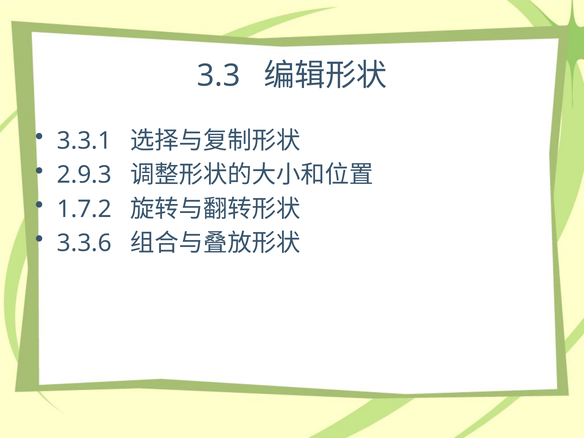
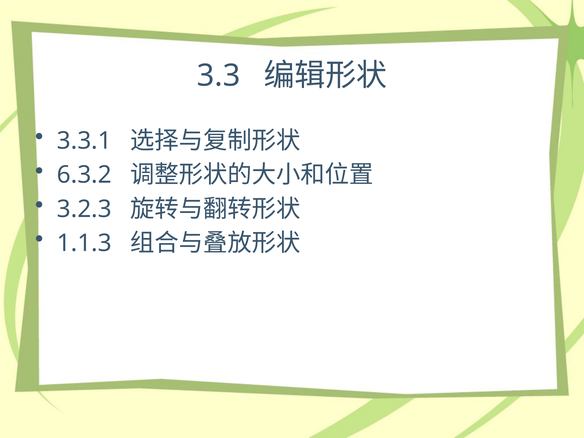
2.9.3: 2.9.3 -> 6.3.2
1.7.2: 1.7.2 -> 3.2.3
3.3.6: 3.3.6 -> 1.1.3
